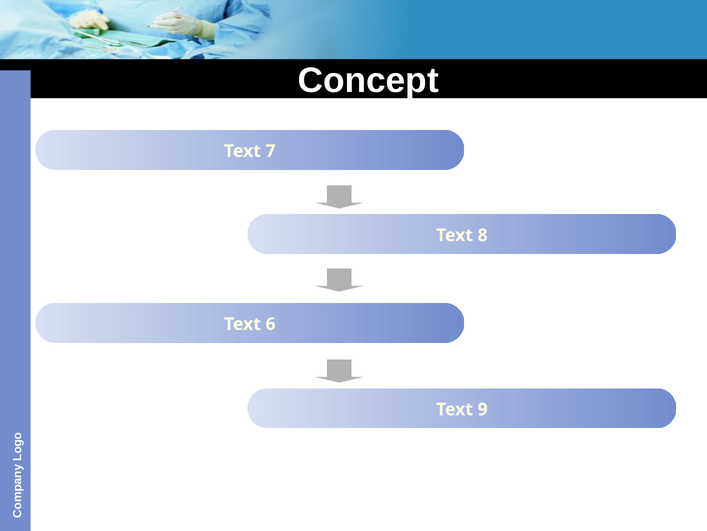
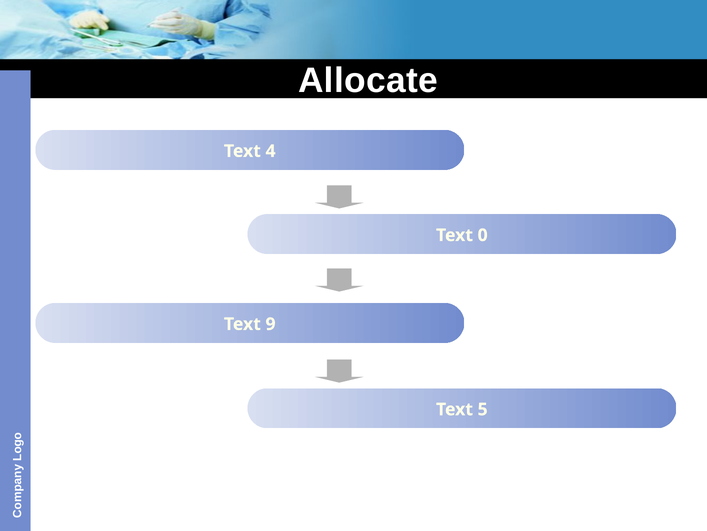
Concept: Concept -> Allocate
7: 7 -> 4
8: 8 -> 0
6: 6 -> 9
9: 9 -> 5
